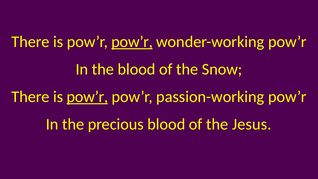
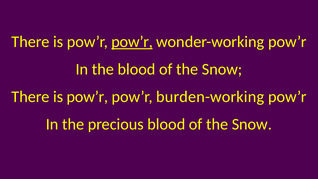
pow’r at (87, 97) underline: present -> none
passion-working: passion-working -> burden-working
Jesus at (252, 124): Jesus -> Snow
